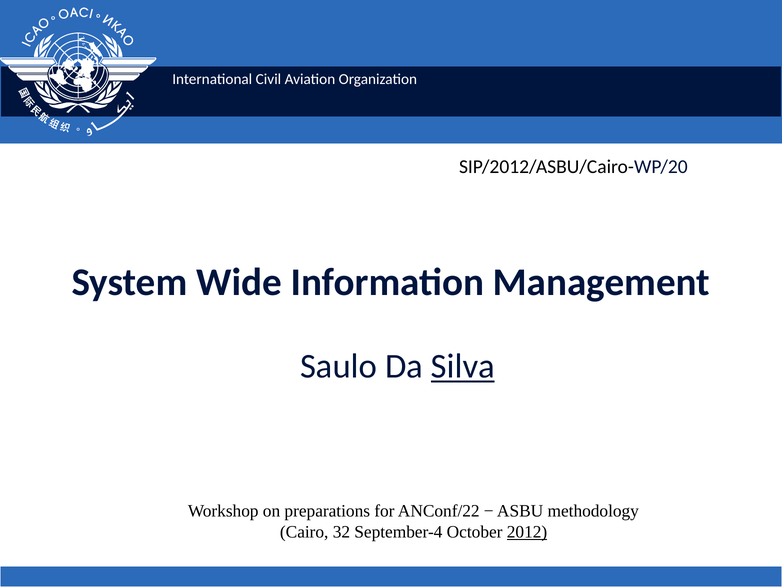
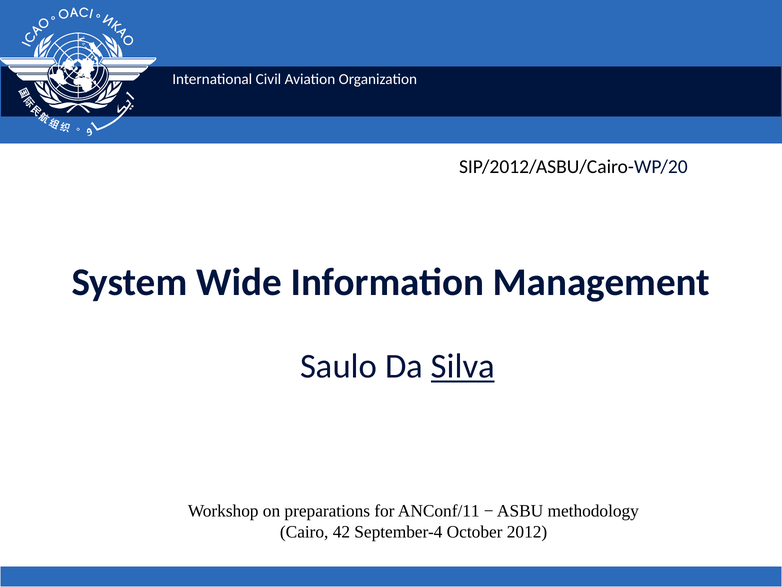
ANConf/22: ANConf/22 -> ANConf/11
32: 32 -> 42
2012 underline: present -> none
